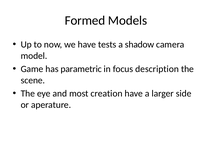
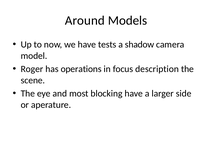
Formed: Formed -> Around
Game: Game -> Roger
parametric: parametric -> operations
creation: creation -> blocking
